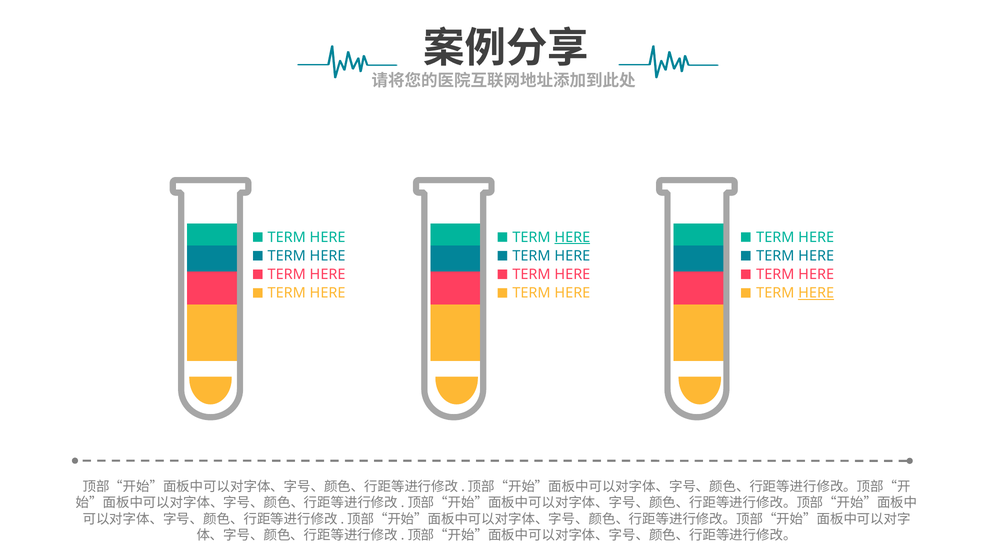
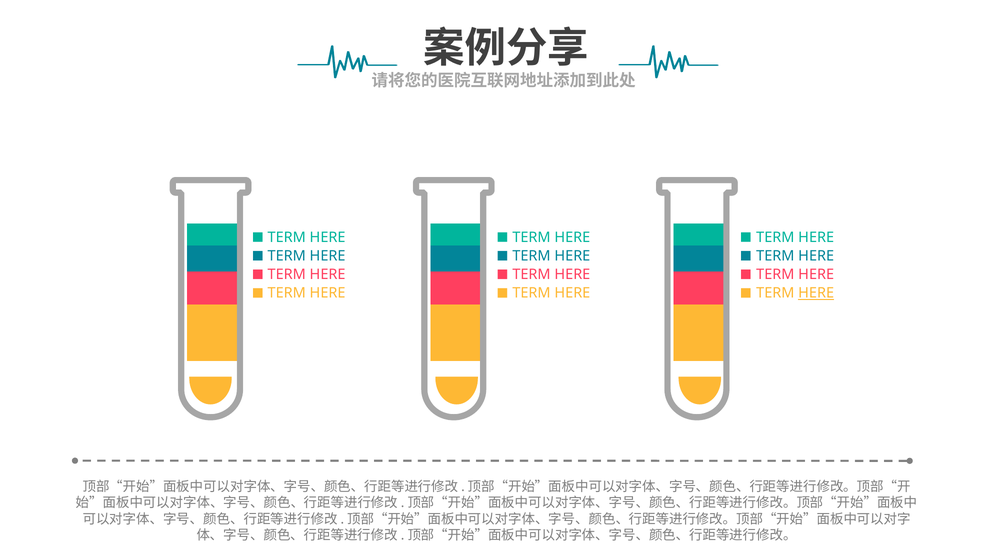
HERE at (572, 237) underline: present -> none
